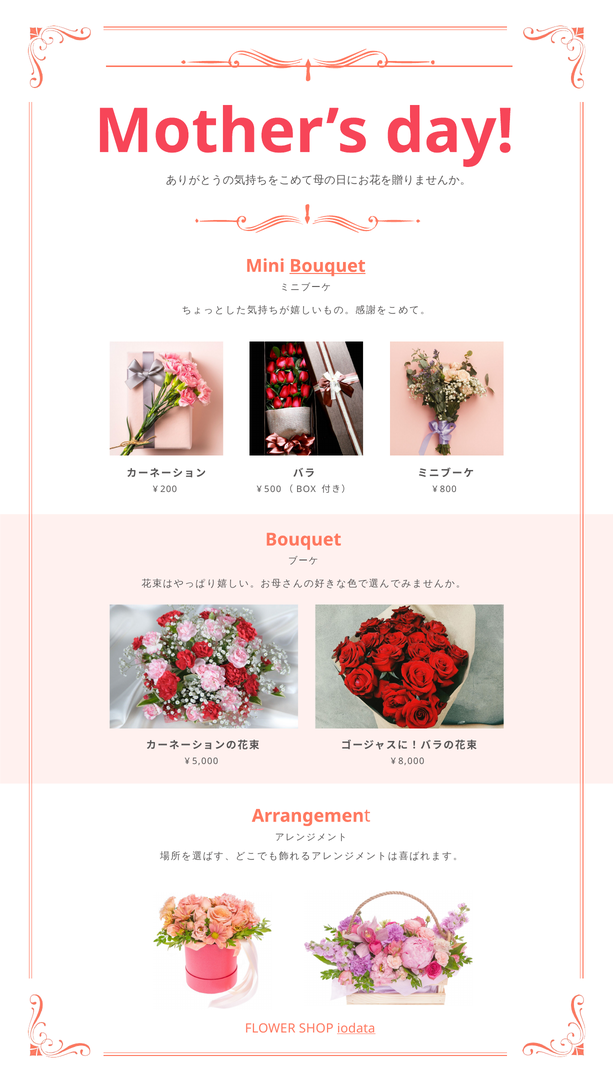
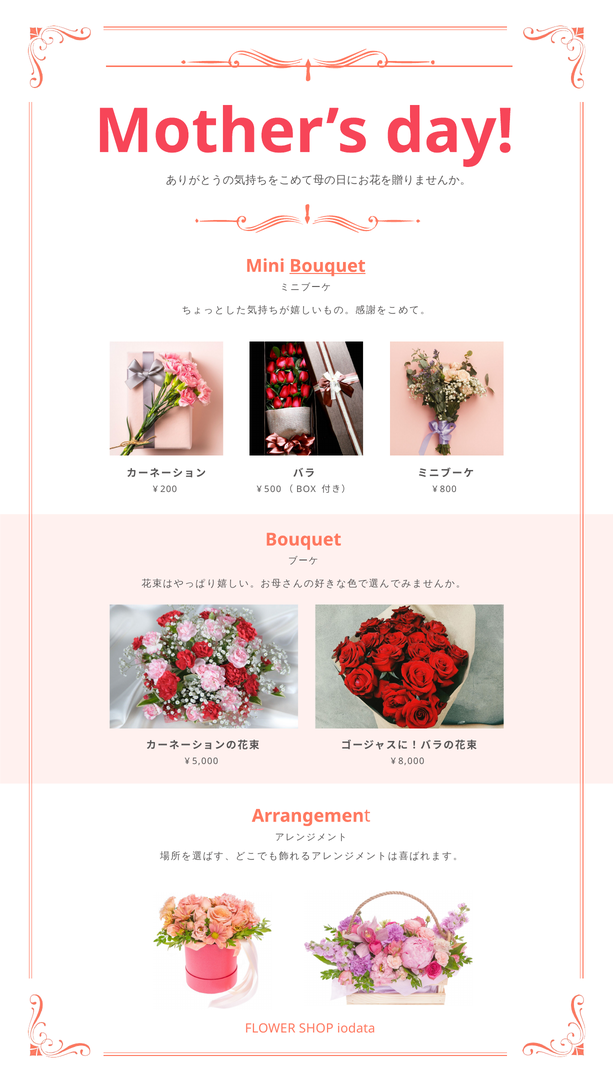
iodata underline: present -> none
